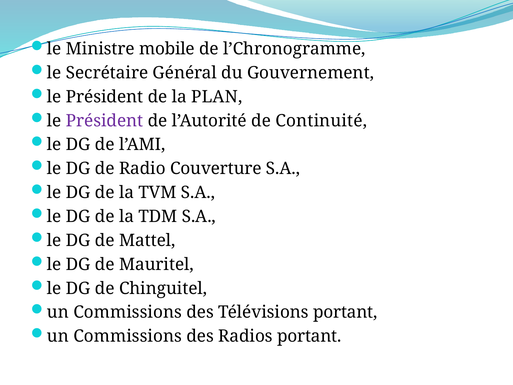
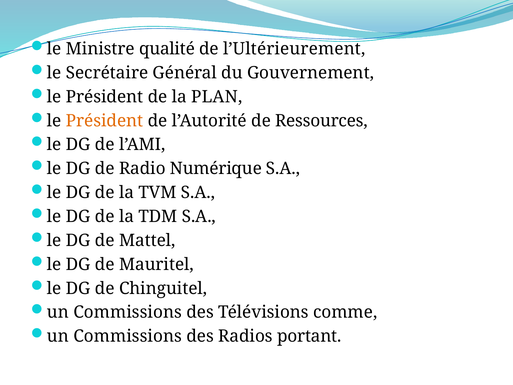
mobile: mobile -> qualité
l’Chronogramme: l’Chronogramme -> l’Ultérieurement
Président at (105, 121) colour: purple -> orange
Continuité: Continuité -> Ressources
Couverture: Couverture -> Numérique
Télévisions portant: portant -> comme
